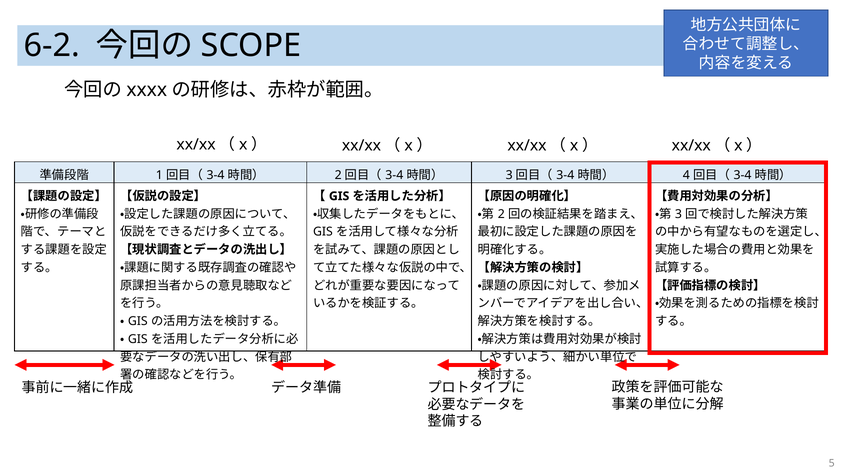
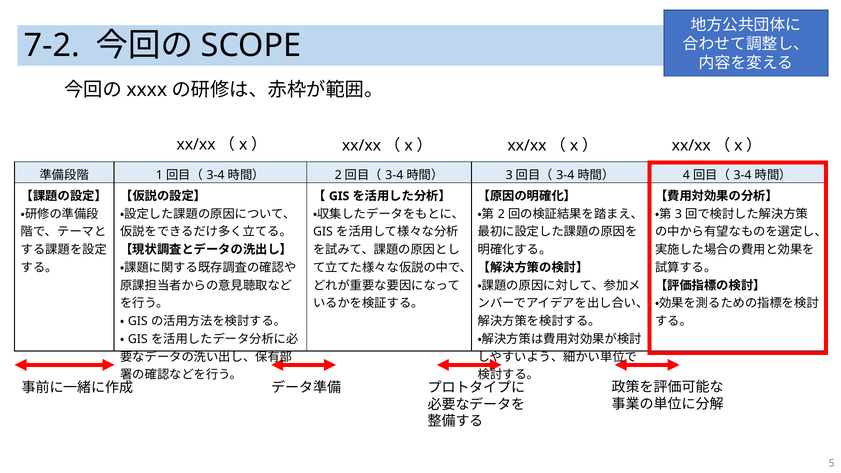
6-2: 6-2 -> 7-2
